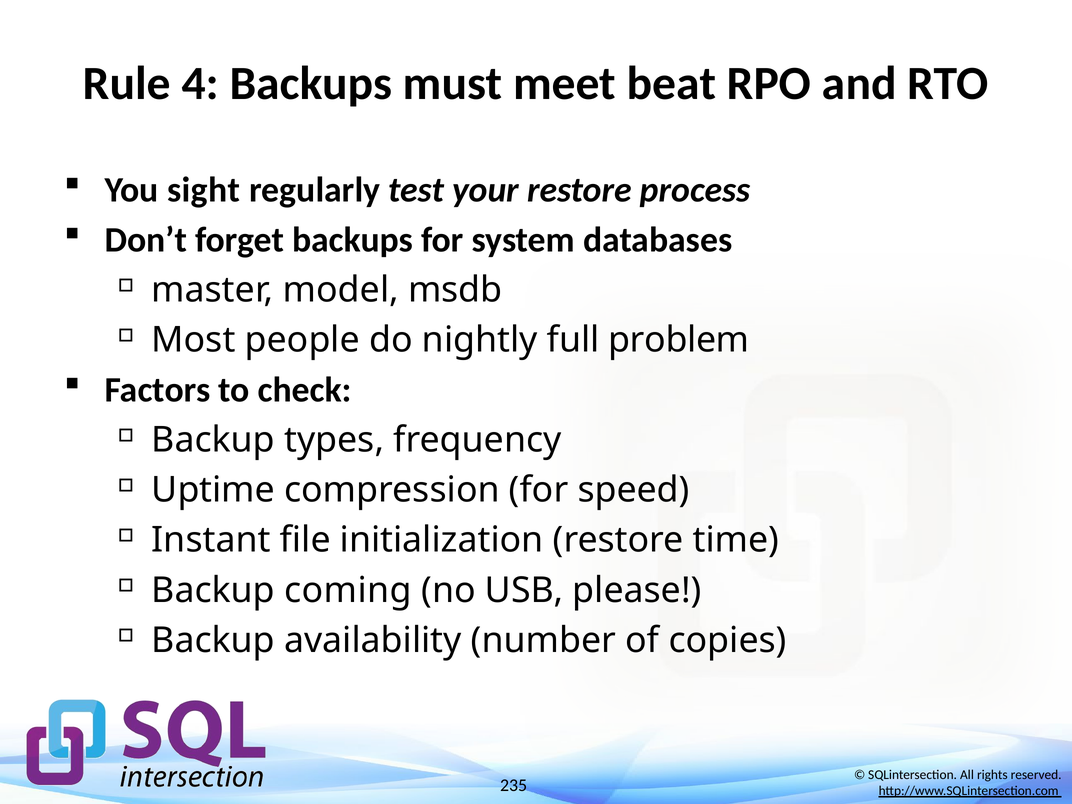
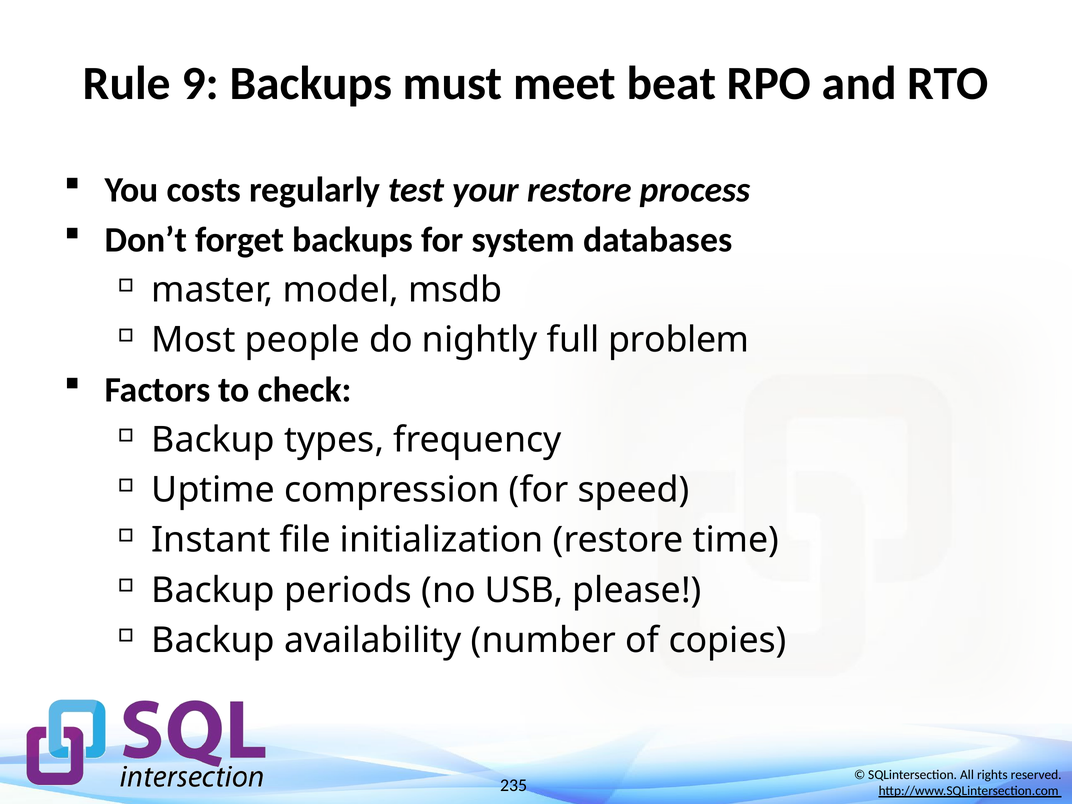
4: 4 -> 9
sight: sight -> costs
coming: coming -> periods
